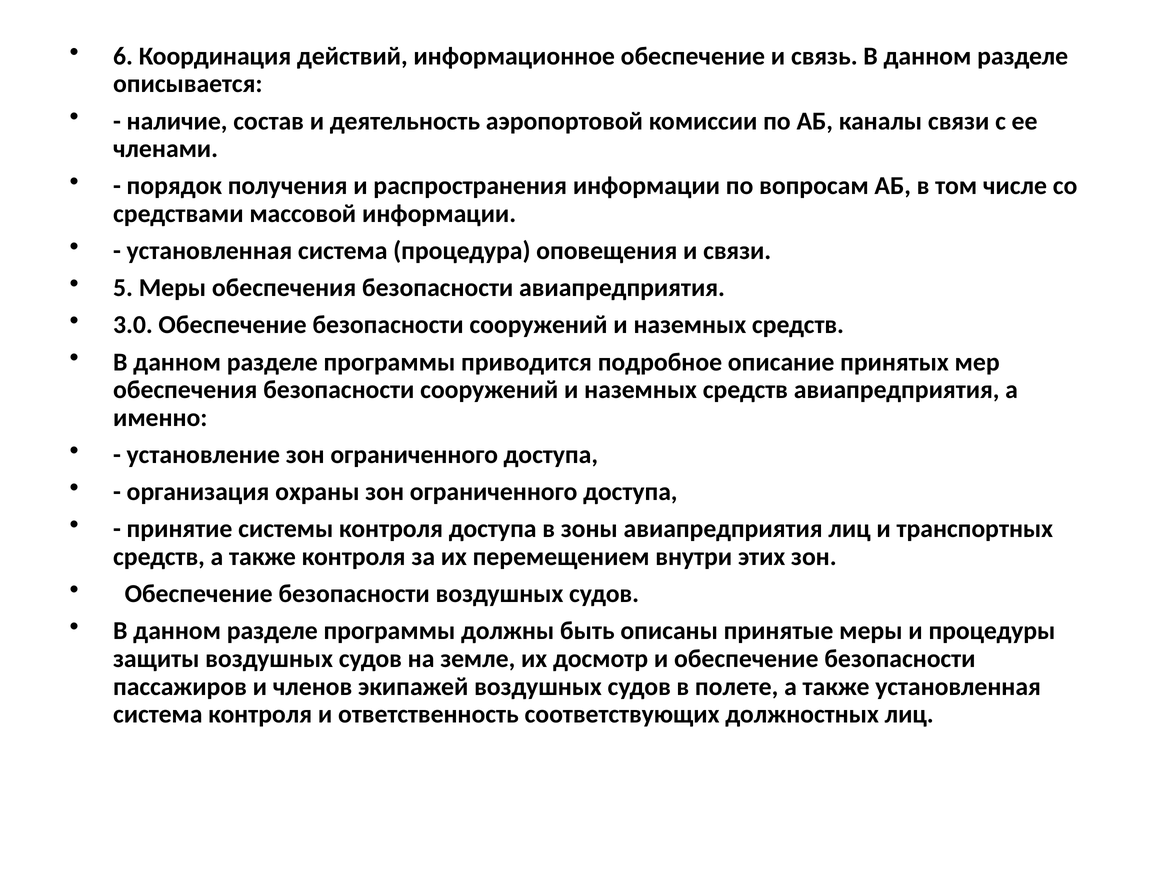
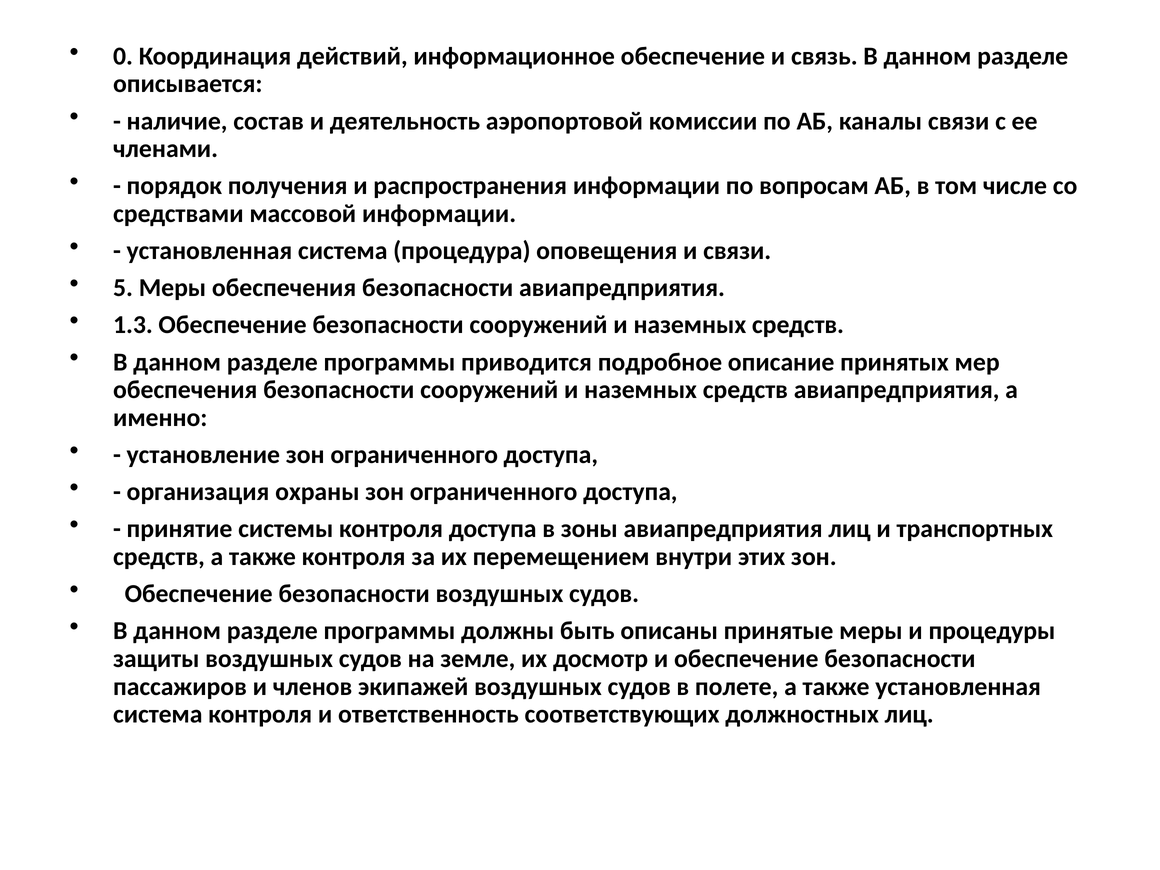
6: 6 -> 0
3.0: 3.0 -> 1.3
